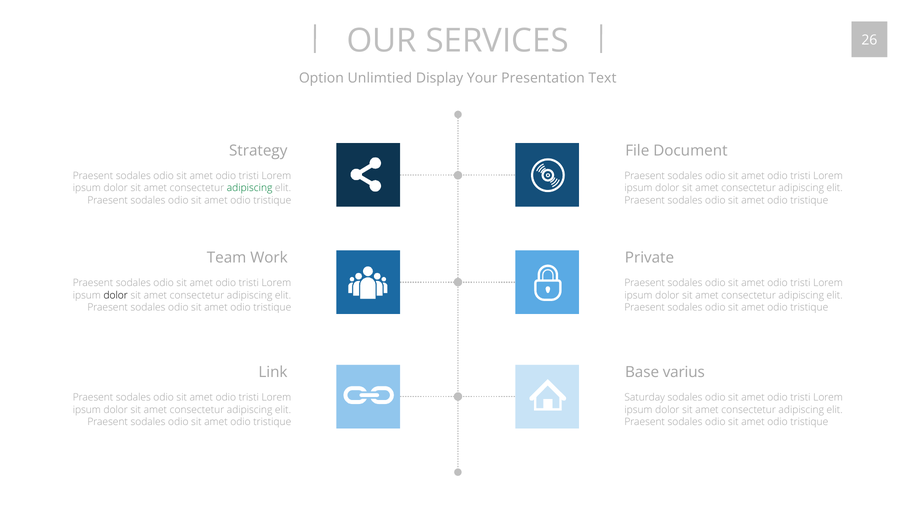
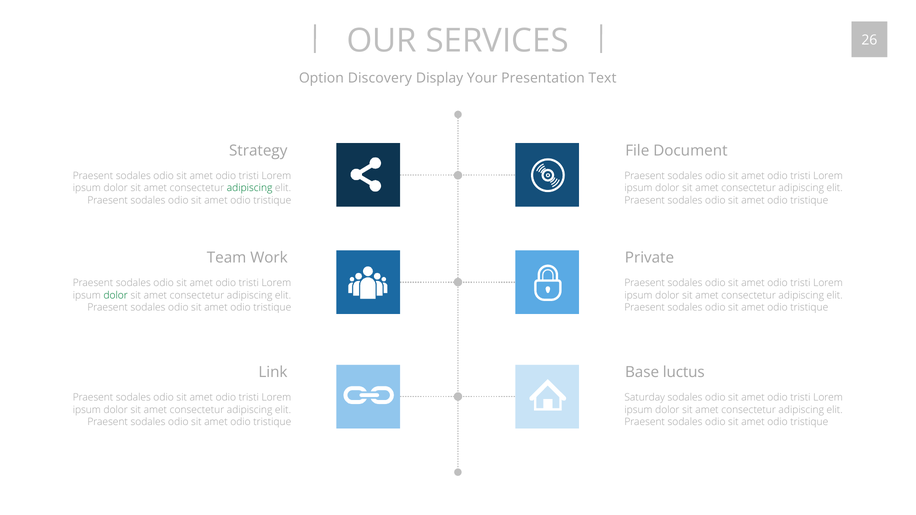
Unlimtied: Unlimtied -> Discovery
dolor at (116, 295) colour: black -> green
varius: varius -> luctus
